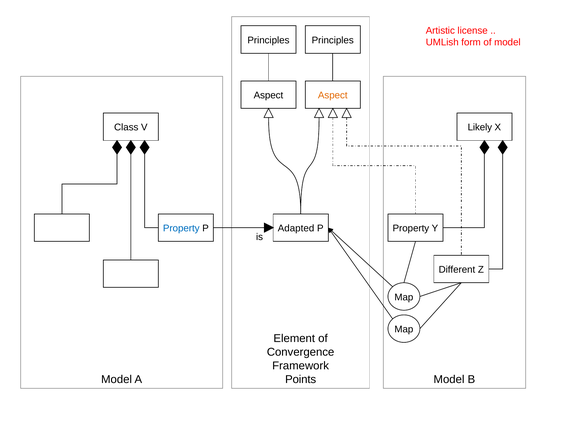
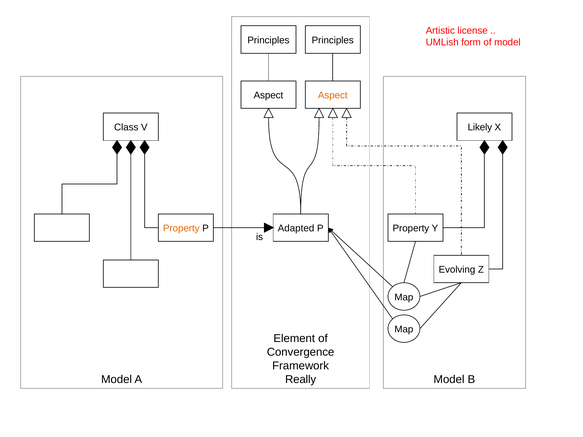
Property at (181, 229) colour: blue -> orange
Different: Different -> Evolving
Points: Points -> Really
